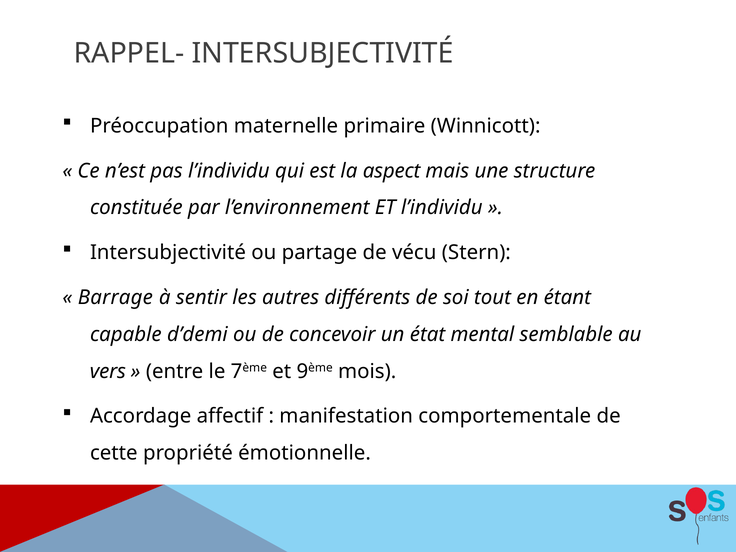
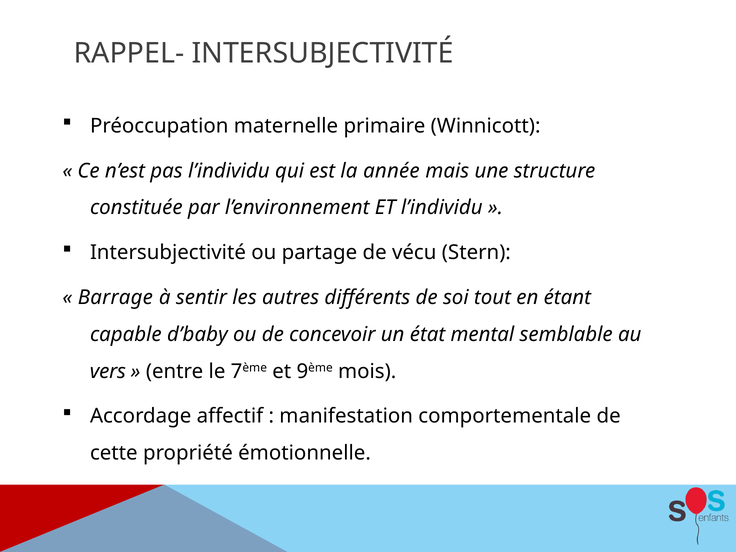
aspect: aspect -> année
d’demi: d’demi -> d’baby
